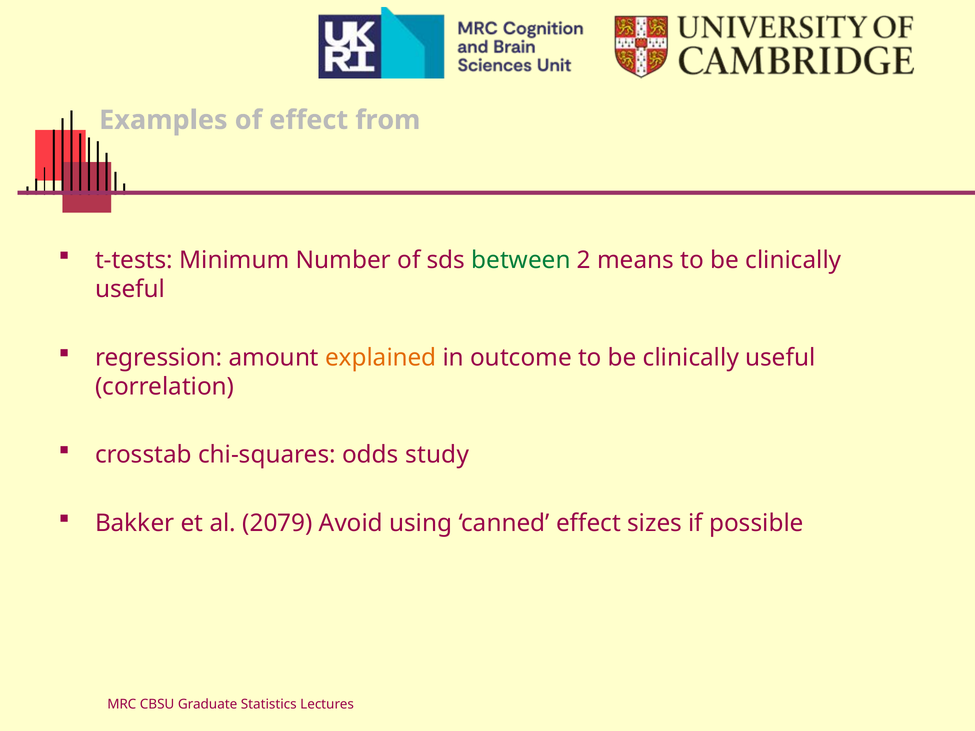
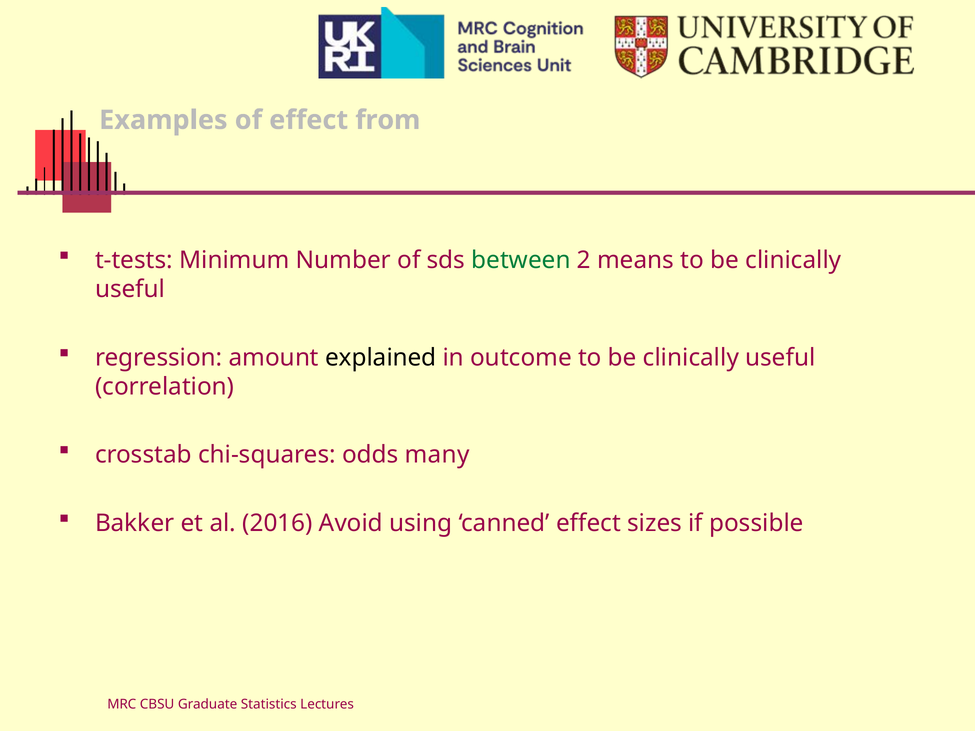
explained colour: orange -> black
study: study -> many
2079: 2079 -> 2016
